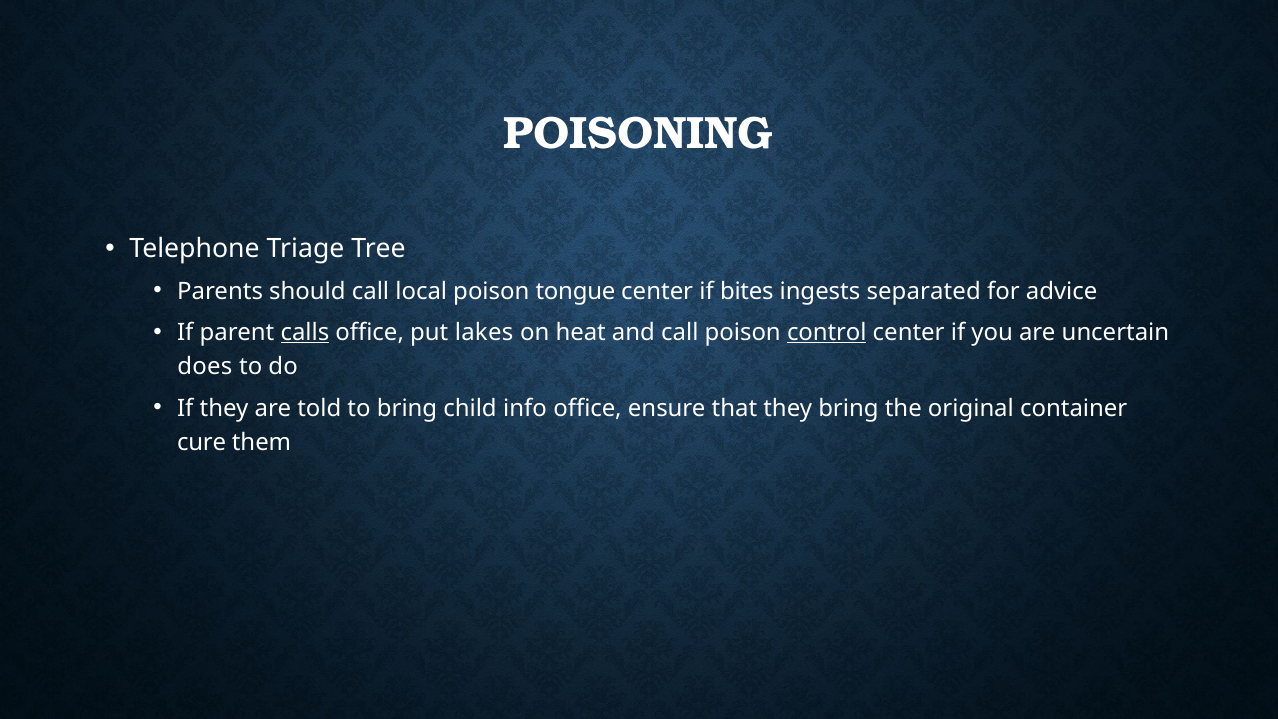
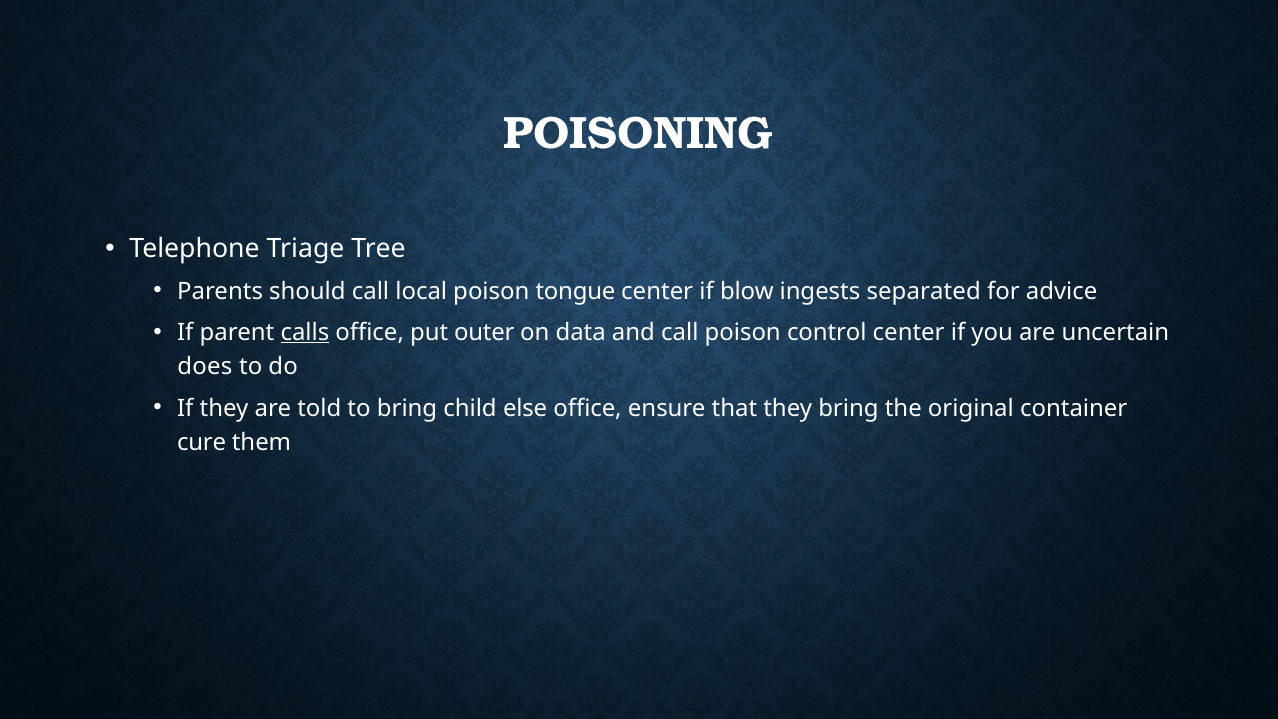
bites: bites -> blow
lakes: lakes -> outer
heat: heat -> data
control underline: present -> none
info: info -> else
